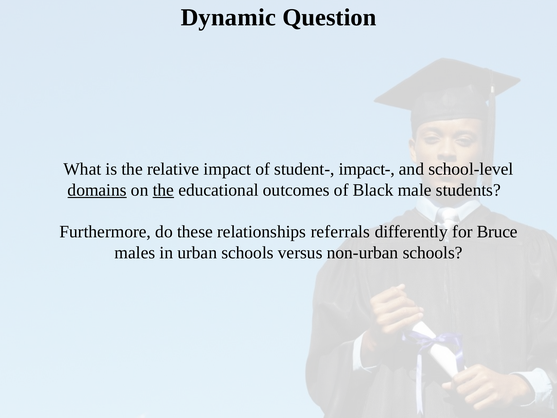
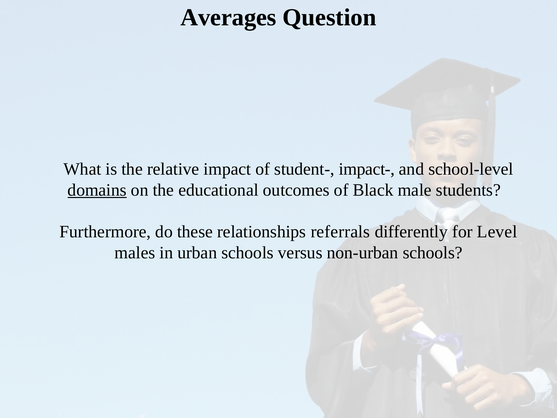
Dynamic: Dynamic -> Averages
the at (163, 190) underline: present -> none
Bruce: Bruce -> Level
